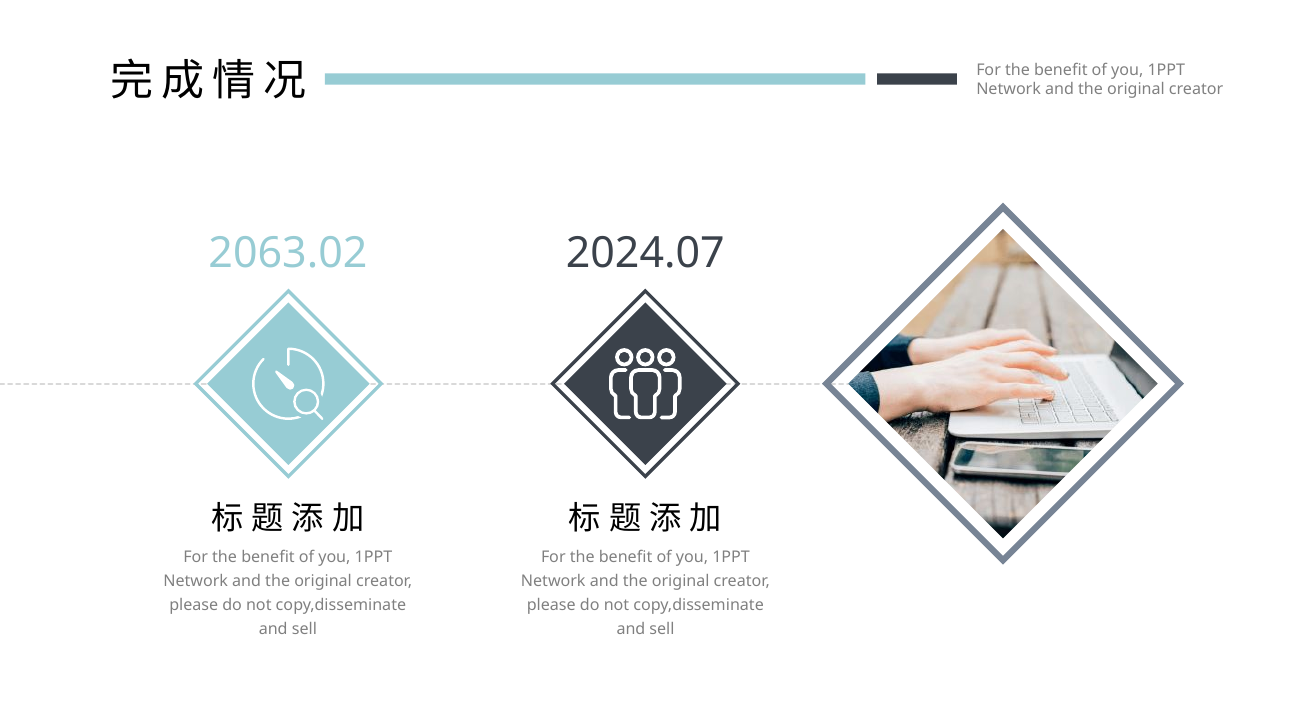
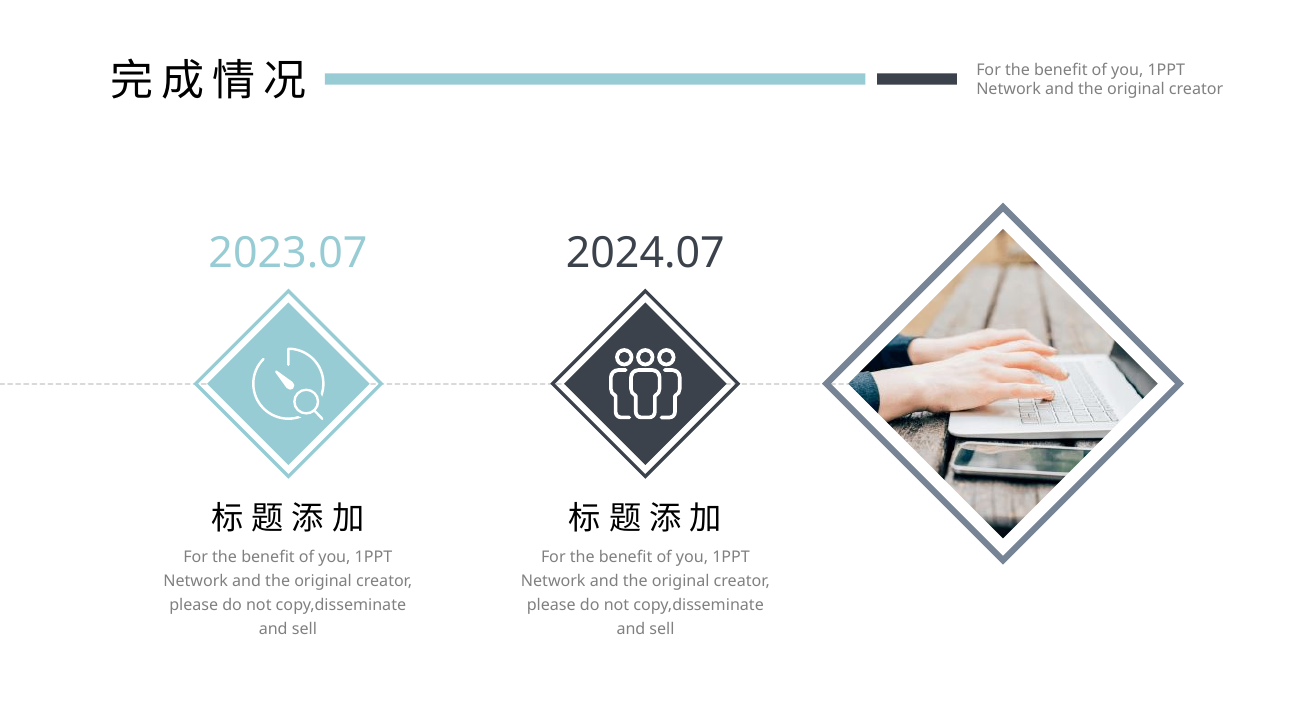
2063.02: 2063.02 -> 2023.07
